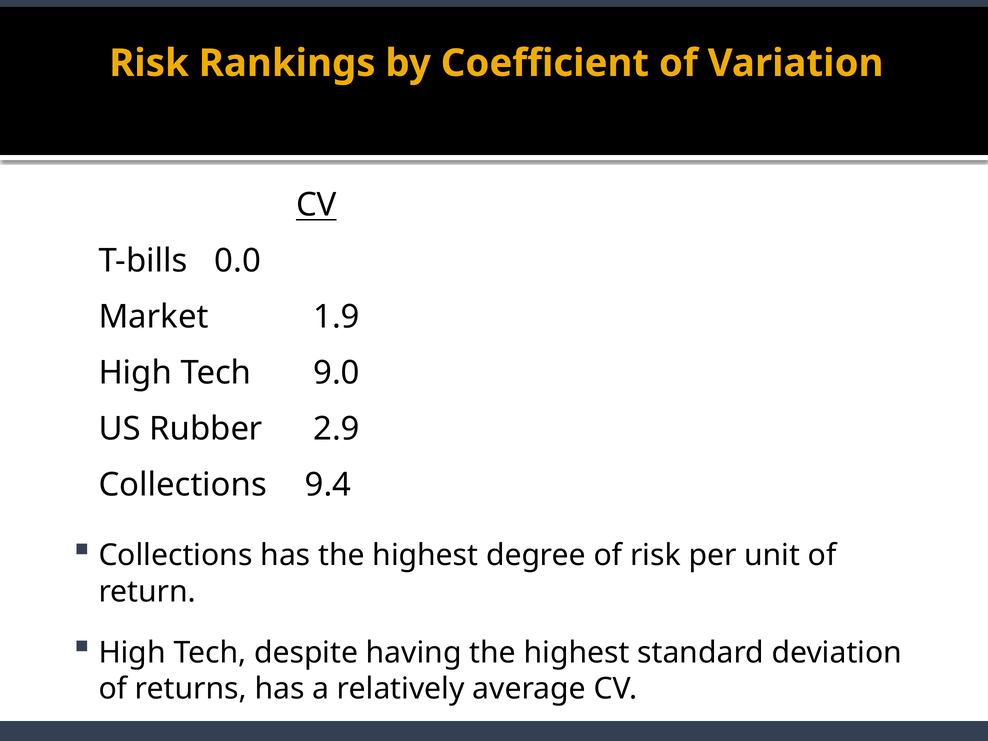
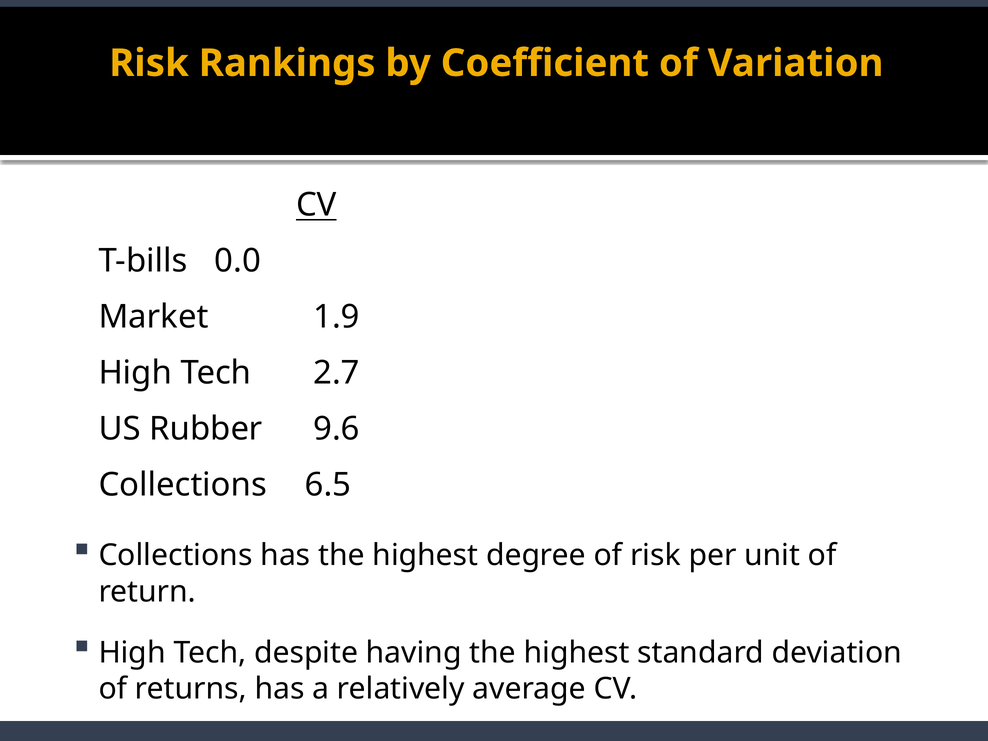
9.0: 9.0 -> 2.7
2.9: 2.9 -> 9.6
9.4: 9.4 -> 6.5
